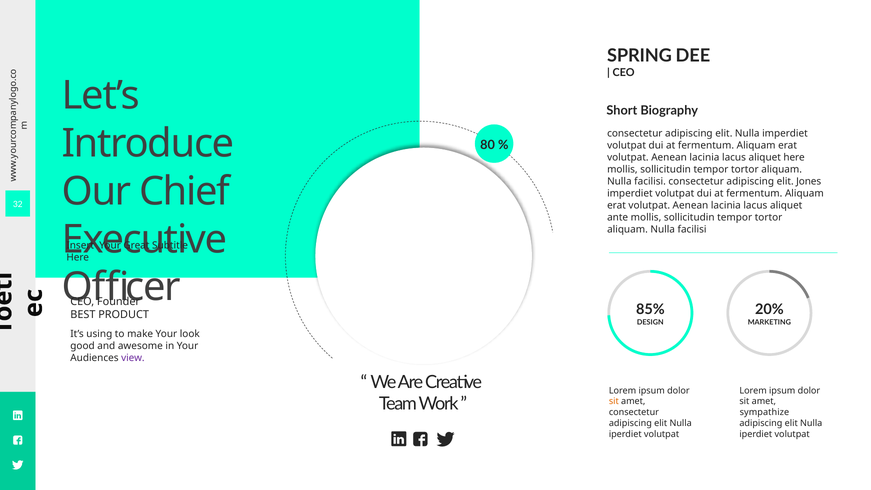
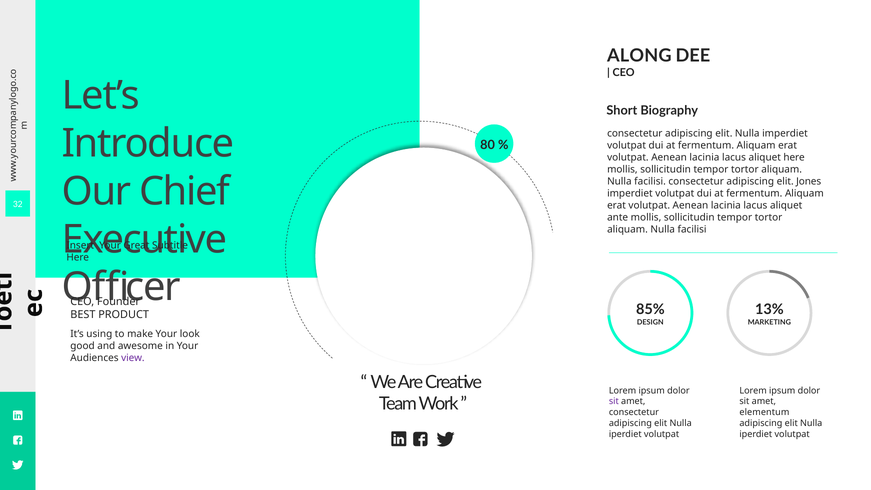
SPRING: SPRING -> ALONG
20%: 20% -> 13%
sit at (614, 401) colour: orange -> purple
sympathize: sympathize -> elementum
